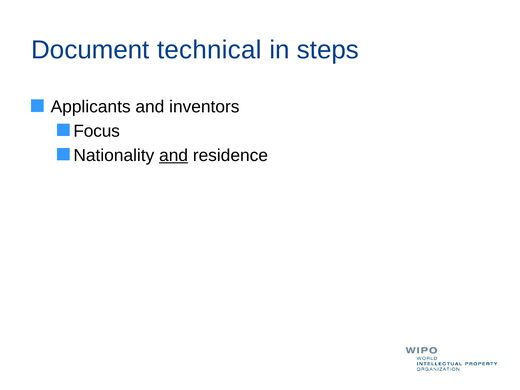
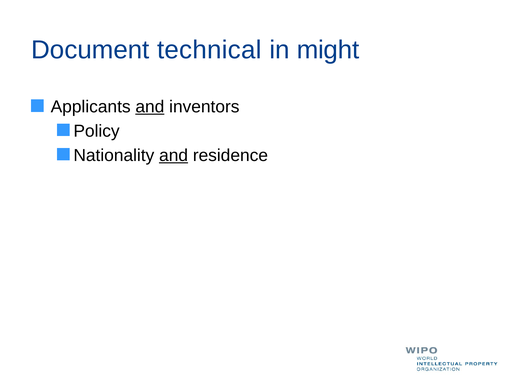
steps: steps -> might
and at (150, 107) underline: none -> present
Focus: Focus -> Policy
